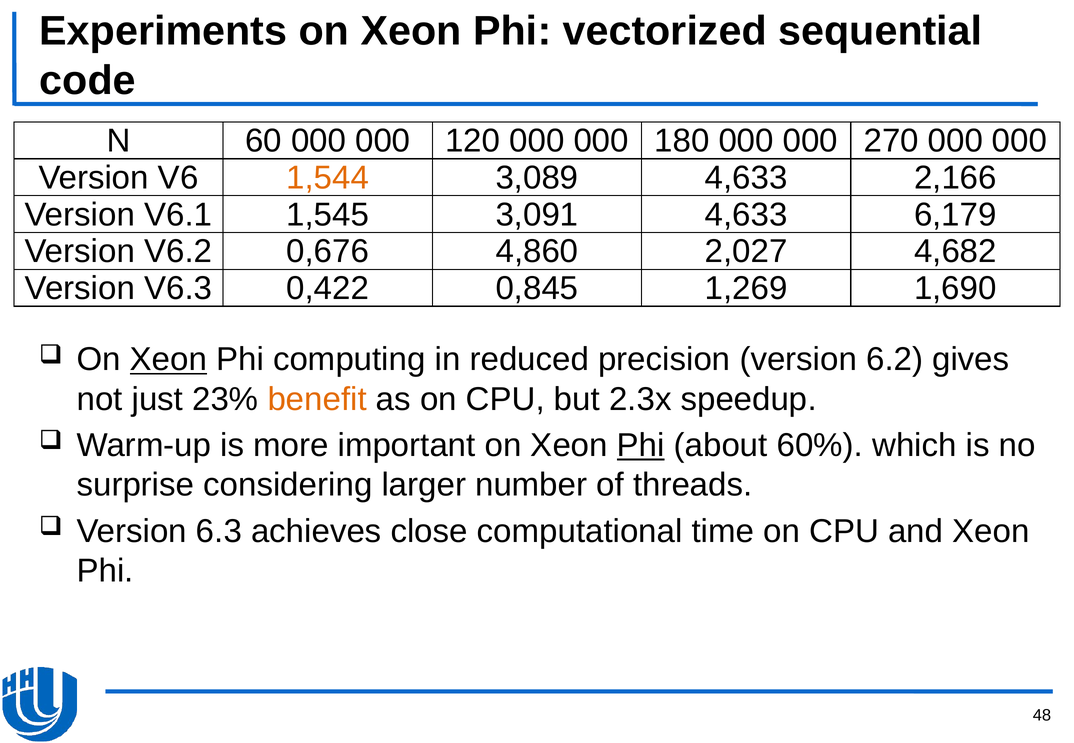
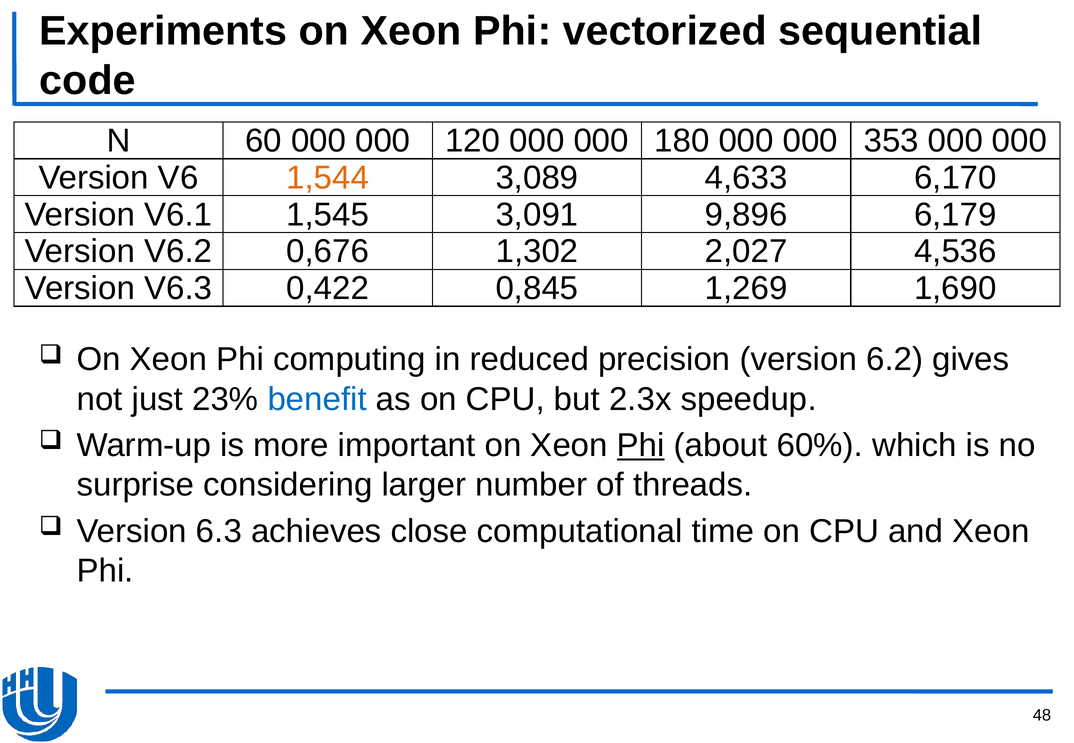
270: 270 -> 353
2,166: 2,166 -> 6,170
3,091 4,633: 4,633 -> 9,896
4,860: 4,860 -> 1,302
4,682: 4,682 -> 4,536
Xeon at (168, 360) underline: present -> none
benefit colour: orange -> blue
